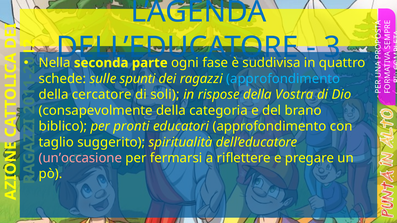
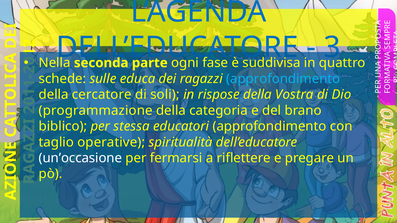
spunti: spunti -> educa
consapevolmente: consapevolmente -> programmazione
pronti: pronti -> stessa
suggerito: suggerito -> operative
un’occasione colour: pink -> white
